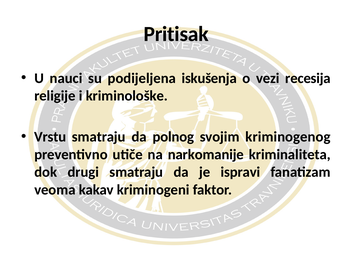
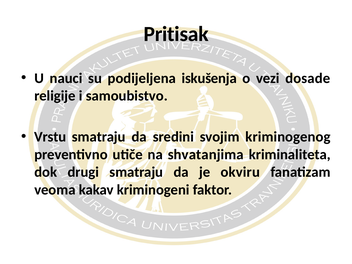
recesija: recesija -> dosade
kriminološke: kriminološke -> samoubistvo
polnog: polnog -> sredini
narkomanije: narkomanije -> shvatanjima
ispravi: ispravi -> okviru
